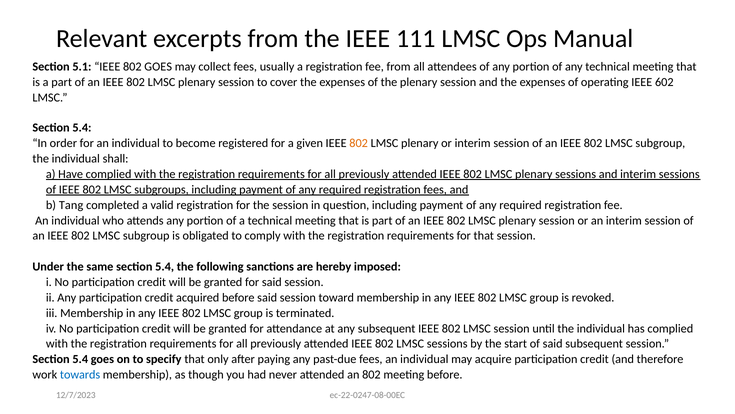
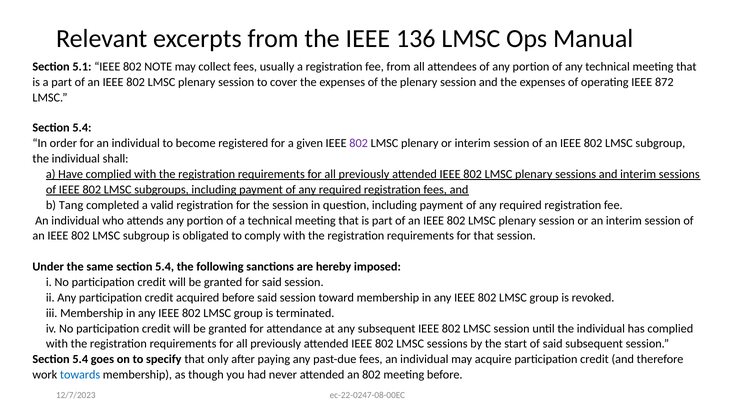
111: 111 -> 136
802 GOES: GOES -> NOTE
602: 602 -> 872
802 at (359, 143) colour: orange -> purple
